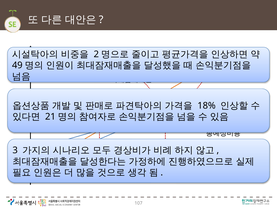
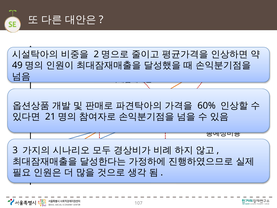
18%: 18% -> 60%
